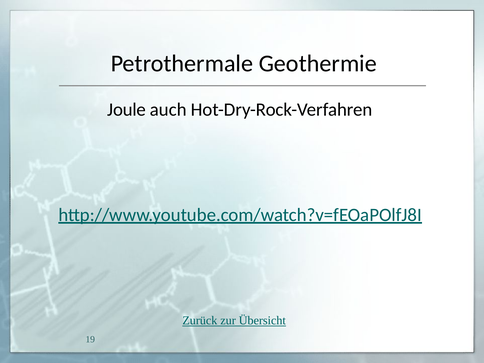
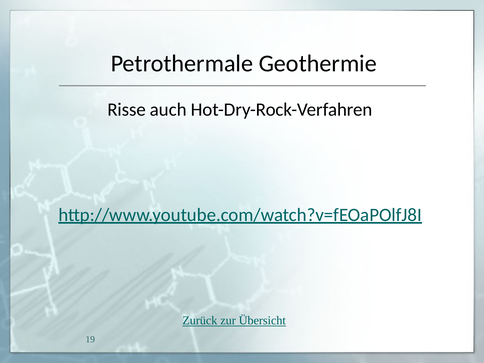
Joule: Joule -> Risse
